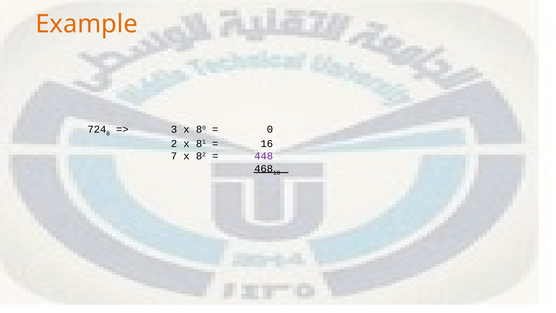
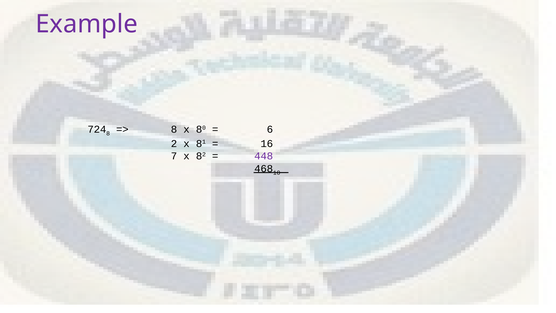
Example colour: orange -> purple
3 at (174, 129): 3 -> 8
0: 0 -> 6
